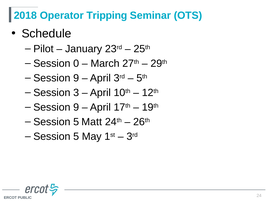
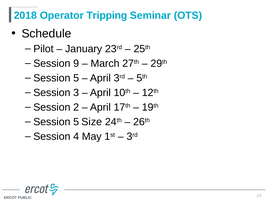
0: 0 -> 9
9 at (76, 78): 9 -> 5
9 at (76, 107): 9 -> 2
Matt: Matt -> Size
5 at (76, 137): 5 -> 4
